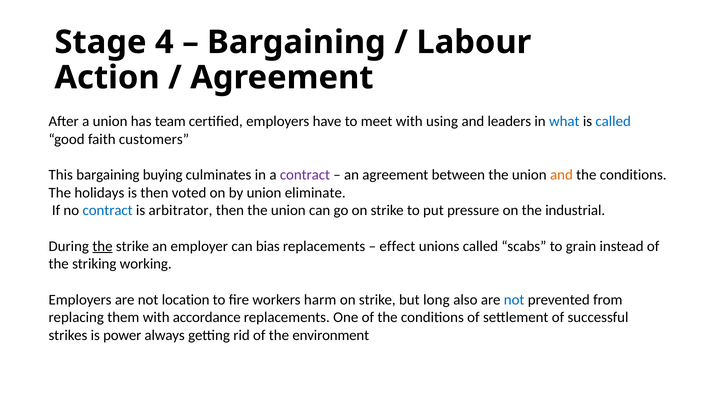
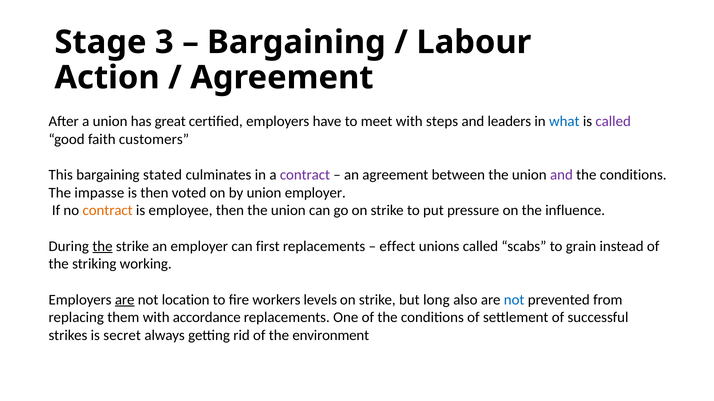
4: 4 -> 3
team: team -> great
using: using -> steps
called at (613, 122) colour: blue -> purple
buying: buying -> stated
and at (561, 175) colour: orange -> purple
holidays: holidays -> impasse
union eliminate: eliminate -> employer
contract at (108, 211) colour: blue -> orange
arbitrator: arbitrator -> employee
industrial: industrial -> influence
bias: bias -> first
are at (125, 300) underline: none -> present
harm: harm -> levels
power: power -> secret
